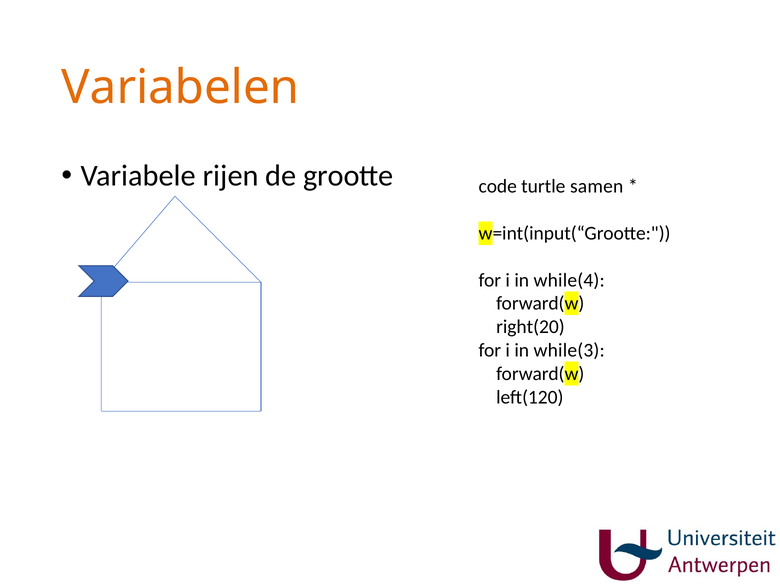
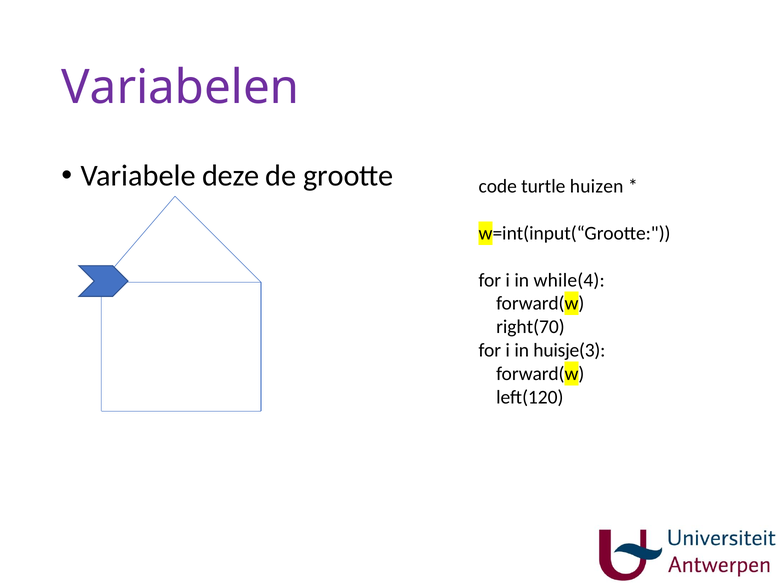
Variabelen colour: orange -> purple
rijen: rijen -> deze
samen: samen -> huizen
right(20: right(20 -> right(70
while(3: while(3 -> huisje(3
